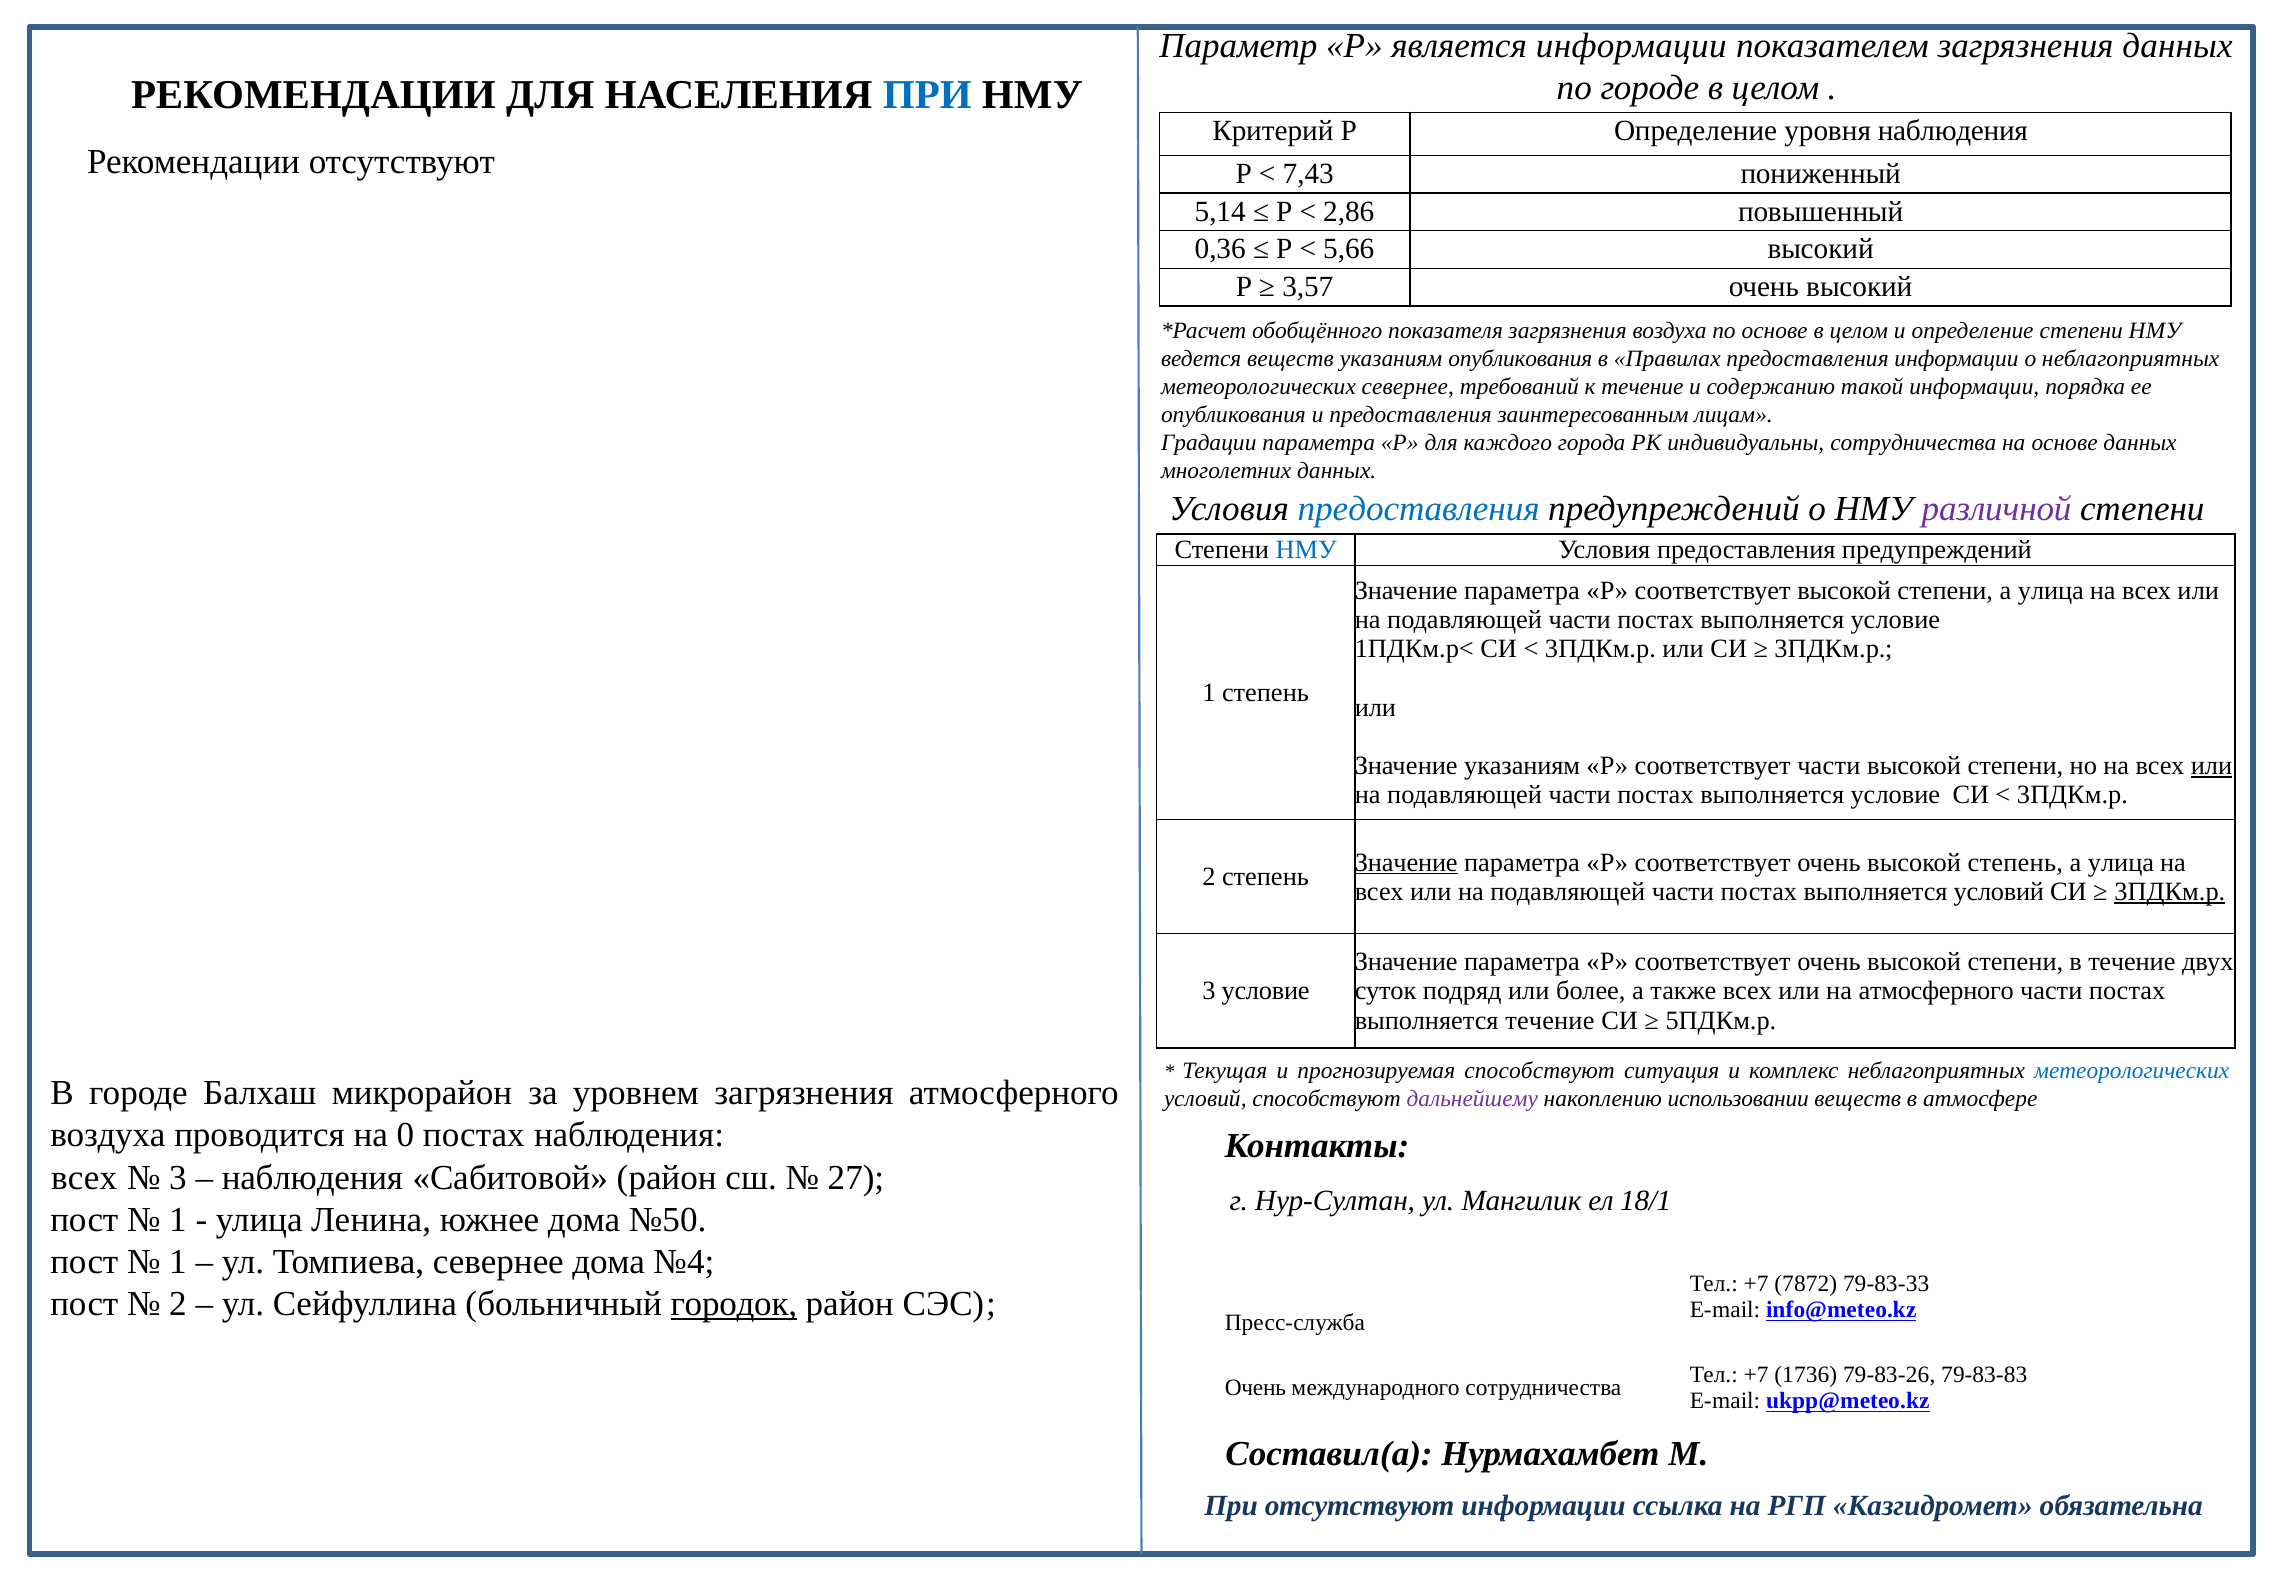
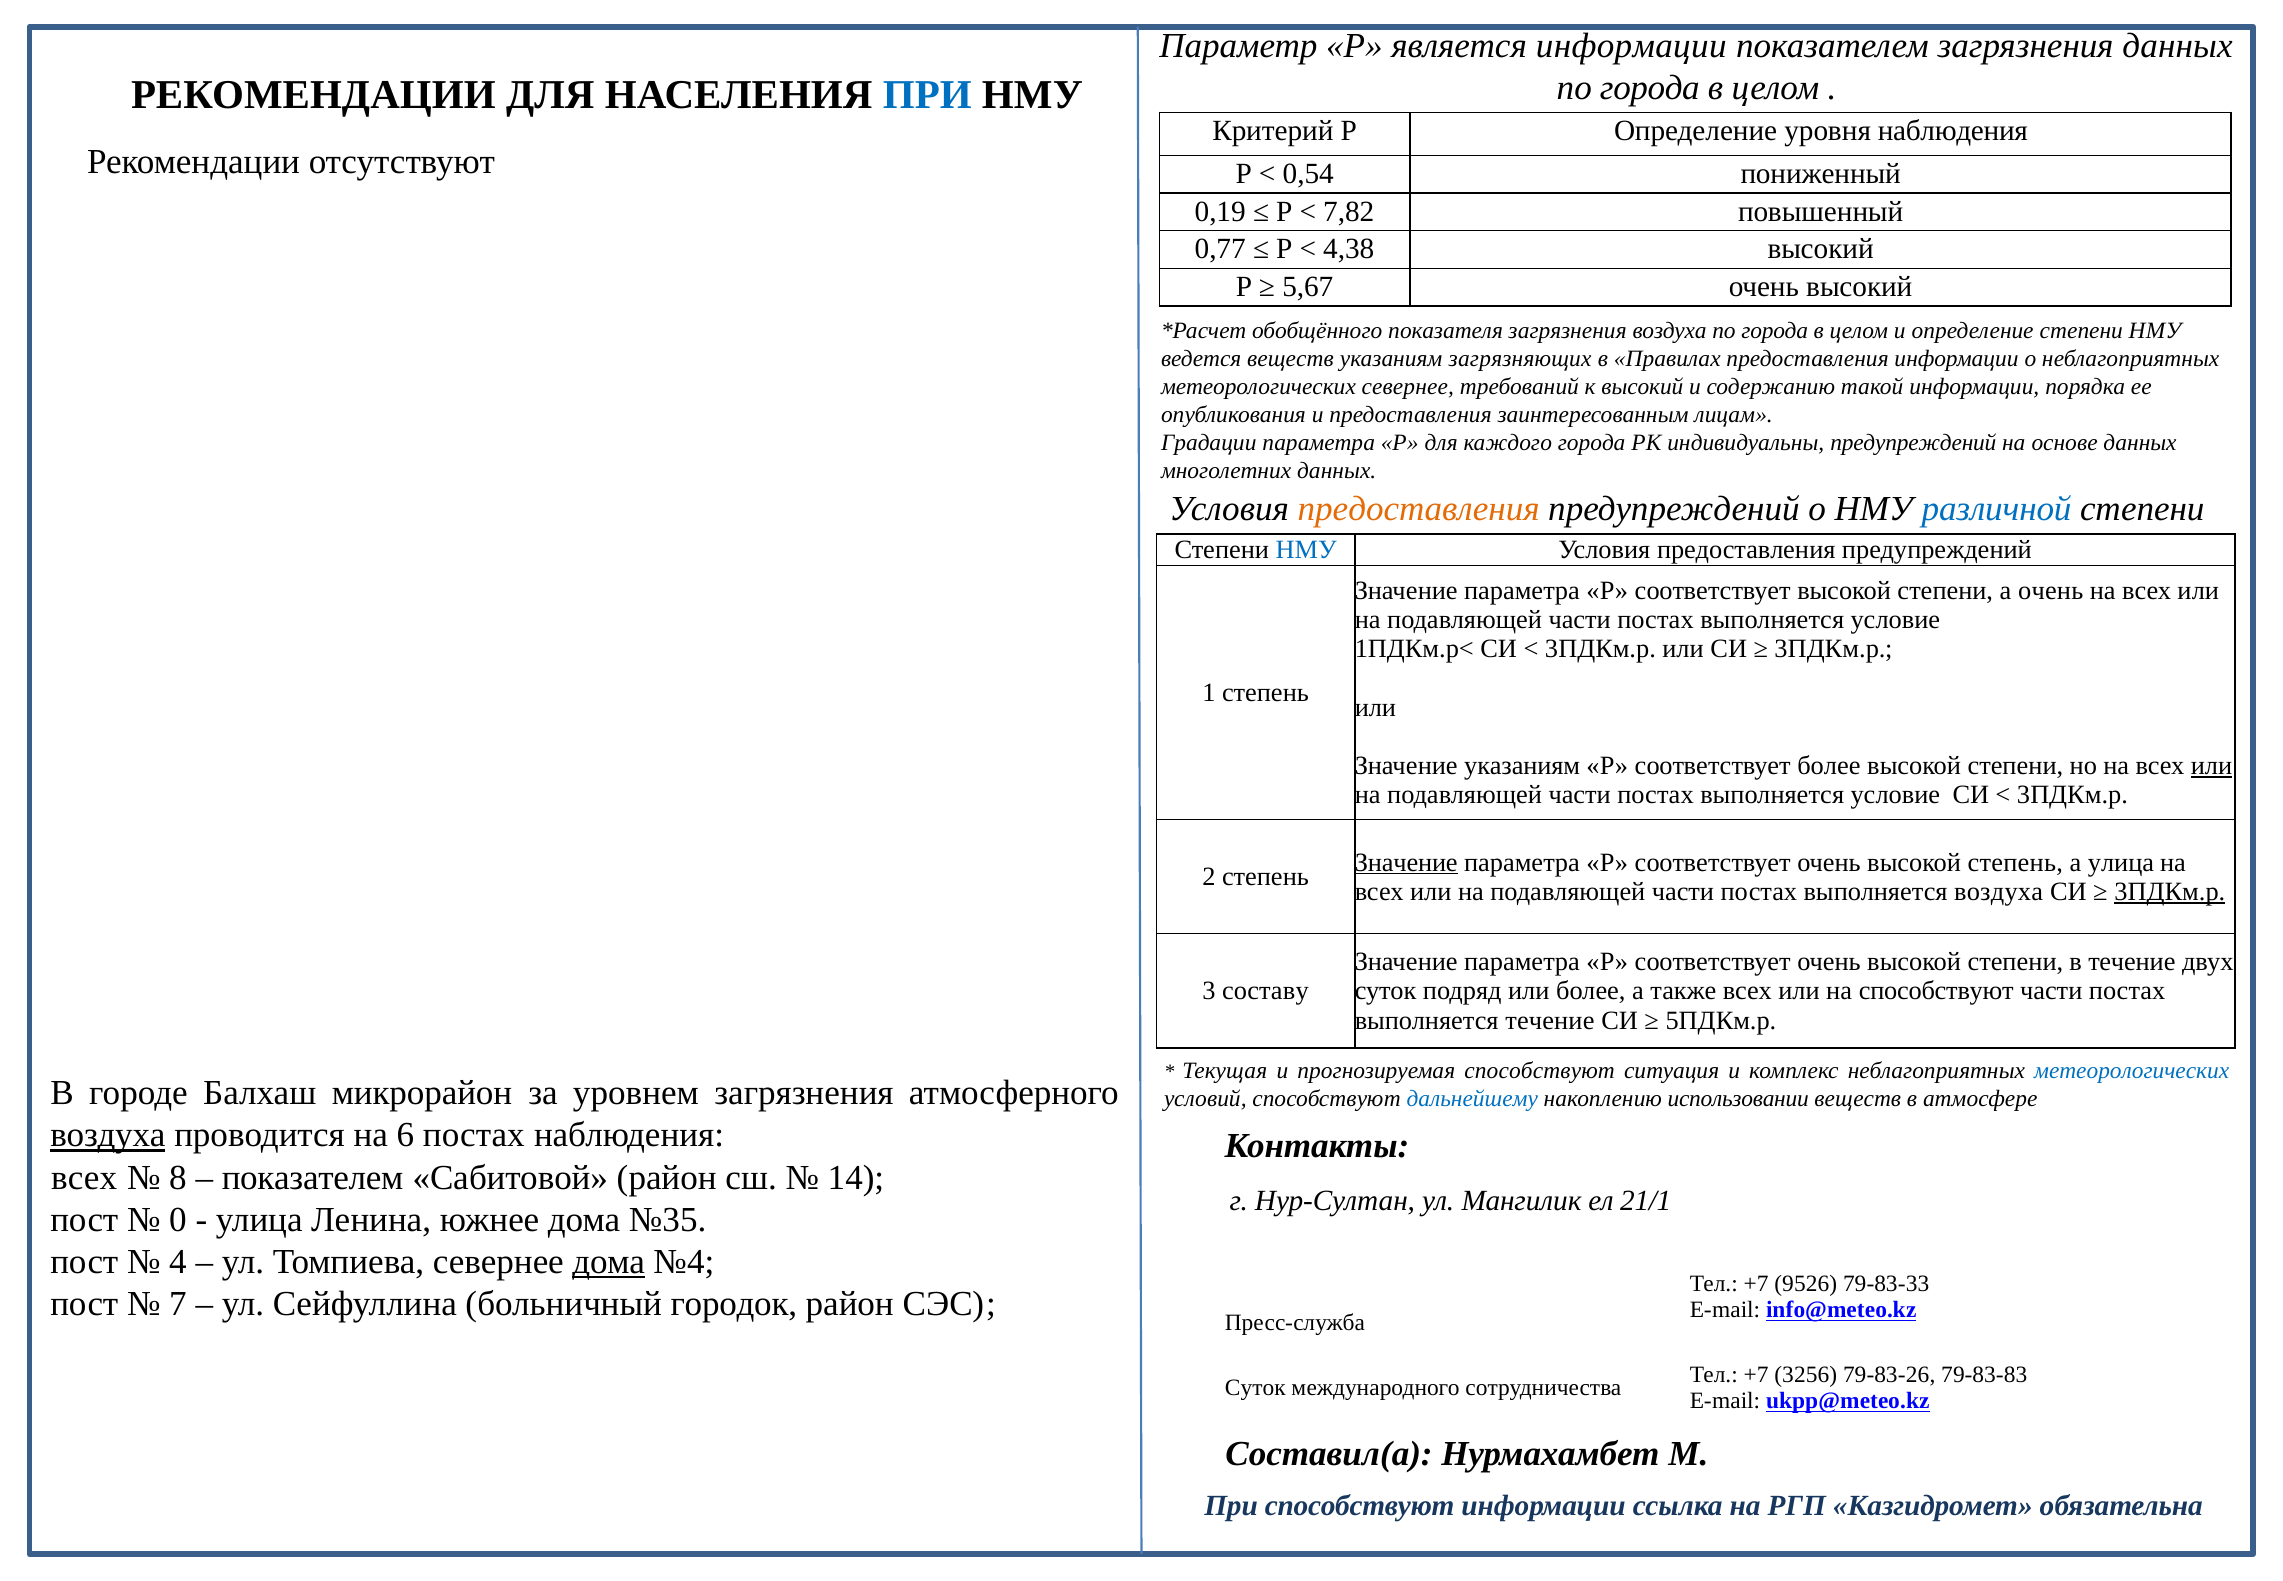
городе at (1650, 88): городе -> города
7,43: 7,43 -> 0,54
5,14: 5,14 -> 0,19
2,86: 2,86 -> 7,82
0,36: 0,36 -> 0,77
5,66: 5,66 -> 4,38
3,57: 3,57 -> 5,67
воздуха по основе: основе -> города
указаниям опубликования: опубликования -> загрязняющих
к течение: течение -> высокий
индивидуальны сотрудничества: сотрудничества -> предупреждений
предоставления at (1419, 509) colour: blue -> orange
различной colour: purple -> blue
степени а улица: улица -> очень
соответствует части: части -> более
выполняется условий: условий -> воздуха
3 условие: условие -> составу
на атмосферного: атмосферного -> способствуют
дальнейшему colour: purple -> blue
воздуха at (108, 1135) underline: none -> present
0: 0 -> 6
3 at (178, 1177): 3 -> 8
наблюдения at (312, 1177): наблюдения -> показателем
27: 27 -> 14
18/1: 18/1 -> 21/1
1 at (178, 1219): 1 -> 0
№50: №50 -> №35
1 at (178, 1261): 1 -> 4
дома at (609, 1261) underline: none -> present
7872: 7872 -> 9526
2 at (178, 1304): 2 -> 7
городок underline: present -> none
1736: 1736 -> 3256
Очень at (1255, 1388): Очень -> Суток
При отсутствуют: отсутствуют -> способствуют
